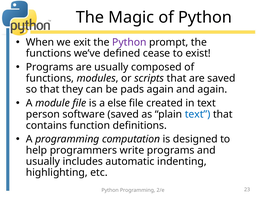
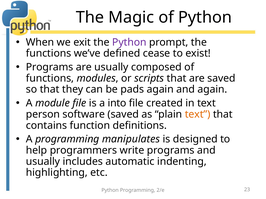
else: else -> into
text at (198, 115) colour: blue -> orange
computation: computation -> manipulates
